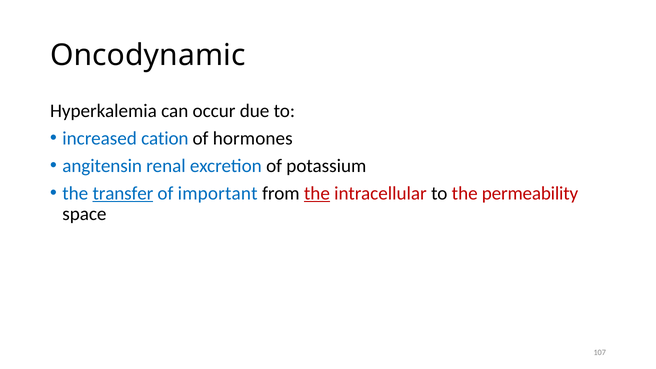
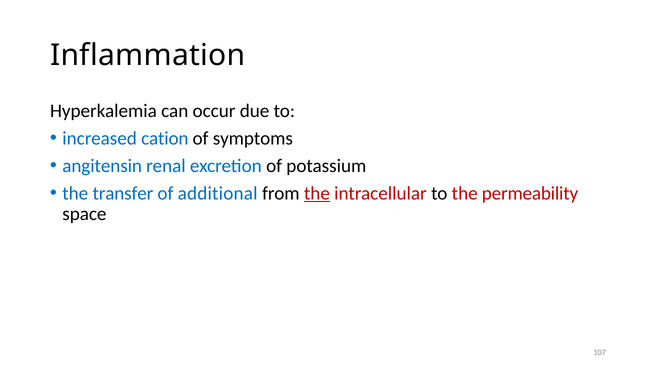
Oncodynamic: Oncodynamic -> Inflammation
hormones: hormones -> symptoms
transfer underline: present -> none
important: important -> additional
